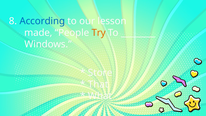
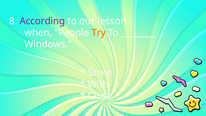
According colour: blue -> purple
made: made -> when
That: That -> With
What: What -> Close
